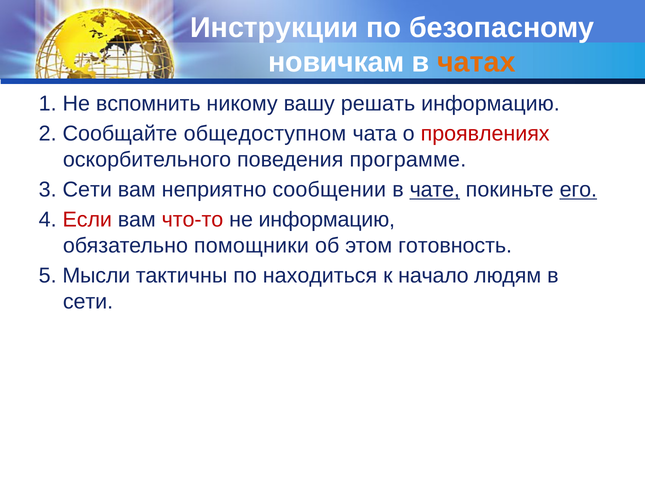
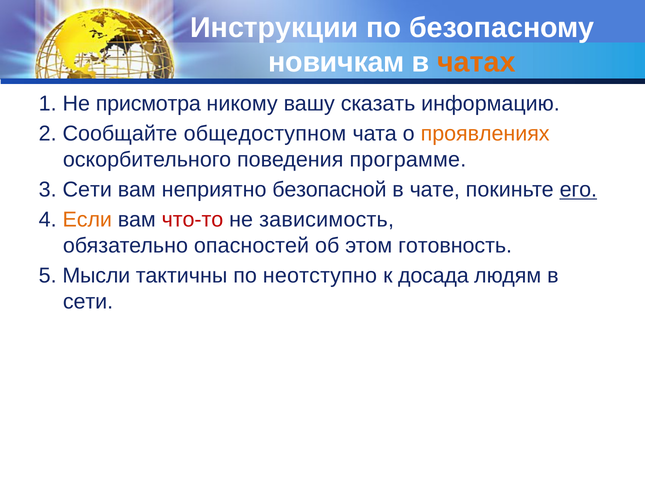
вспомнить: вспомнить -> присмотра
решать: решать -> сказать
проявлениях colour: red -> orange
сообщении: сообщении -> безопасной
чате underline: present -> none
Если colour: red -> orange
не информацию: информацию -> зависимость
помощники: помощники -> опасностей
находиться: находиться -> неотступно
начало: начало -> досада
